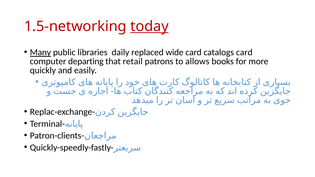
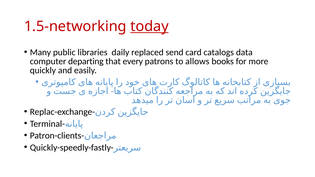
Many underline: present -> none
wide: wide -> send
catalogs card: card -> data
retail: retail -> every
